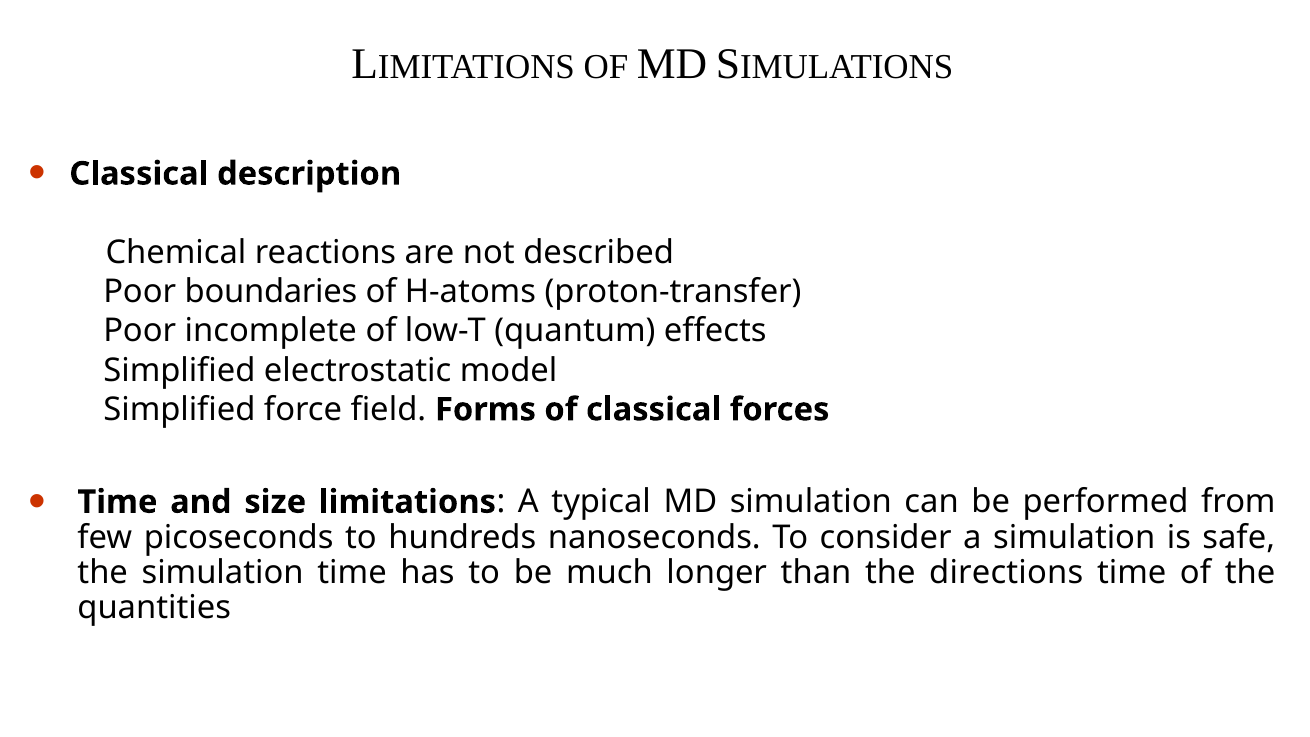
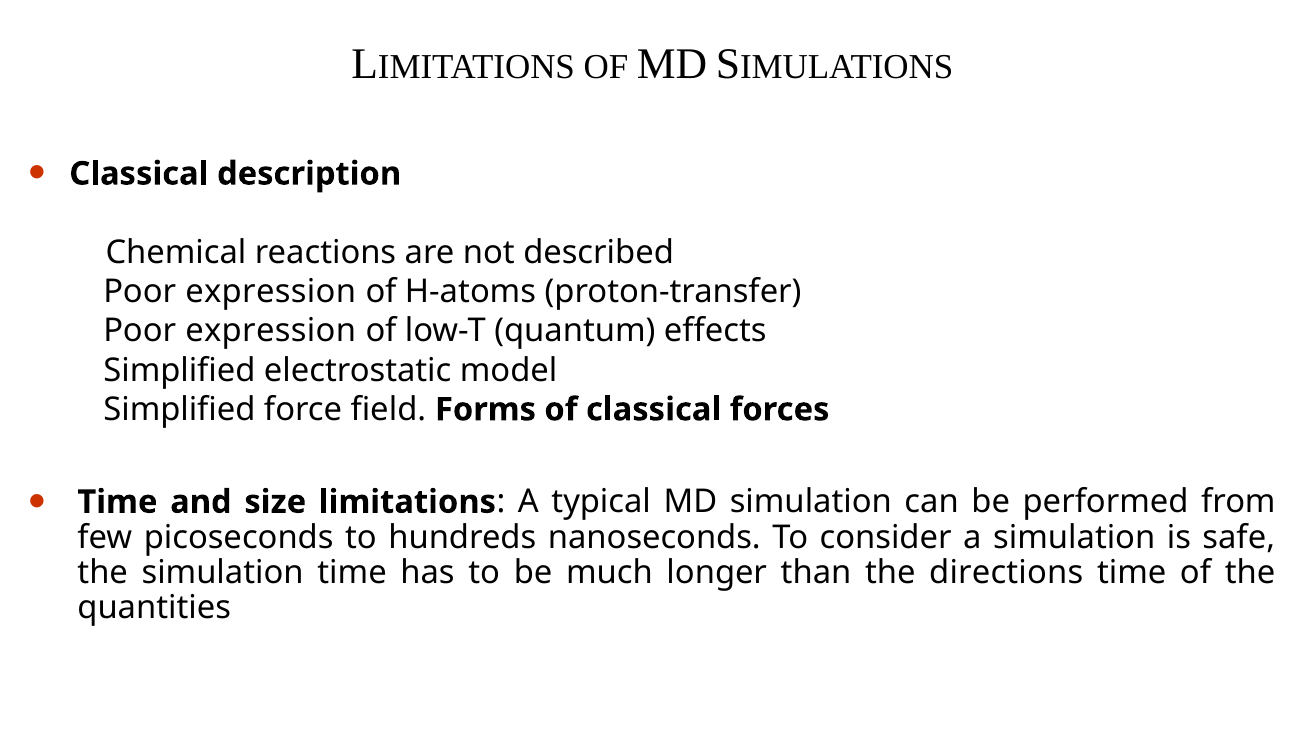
boundaries at (271, 292): boundaries -> expression
incomplete at (271, 331): incomplete -> expression
